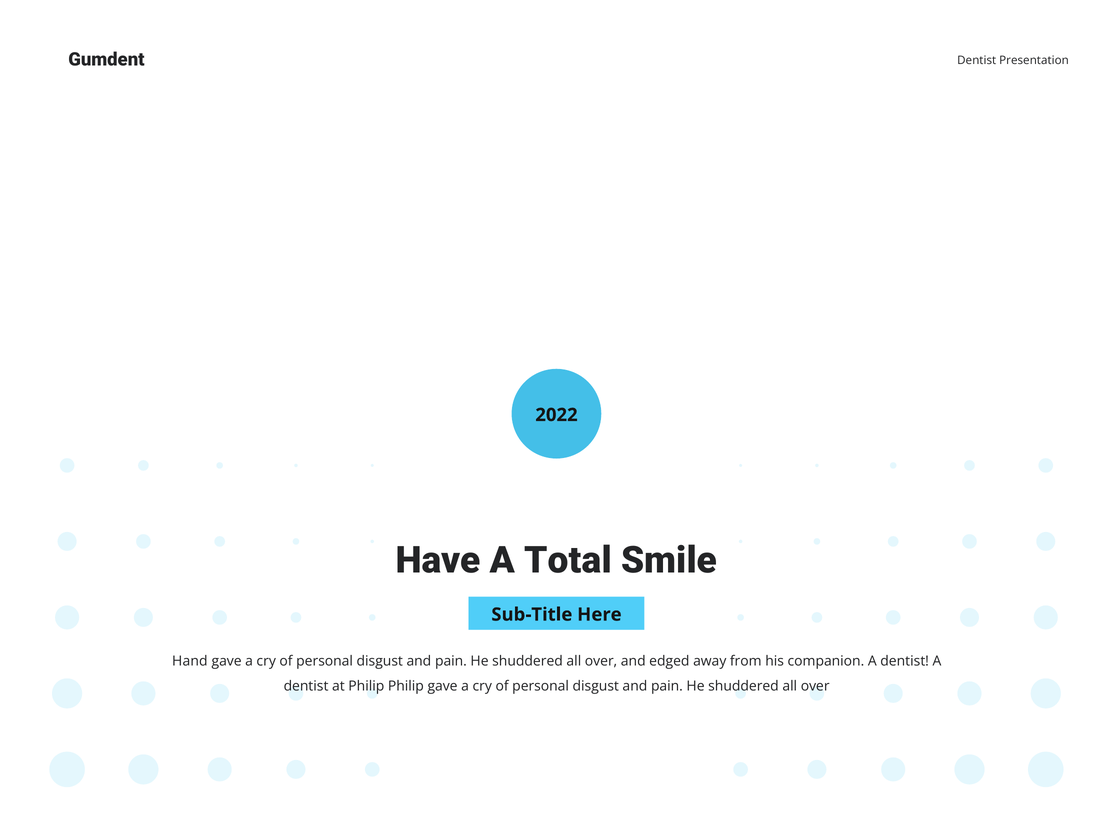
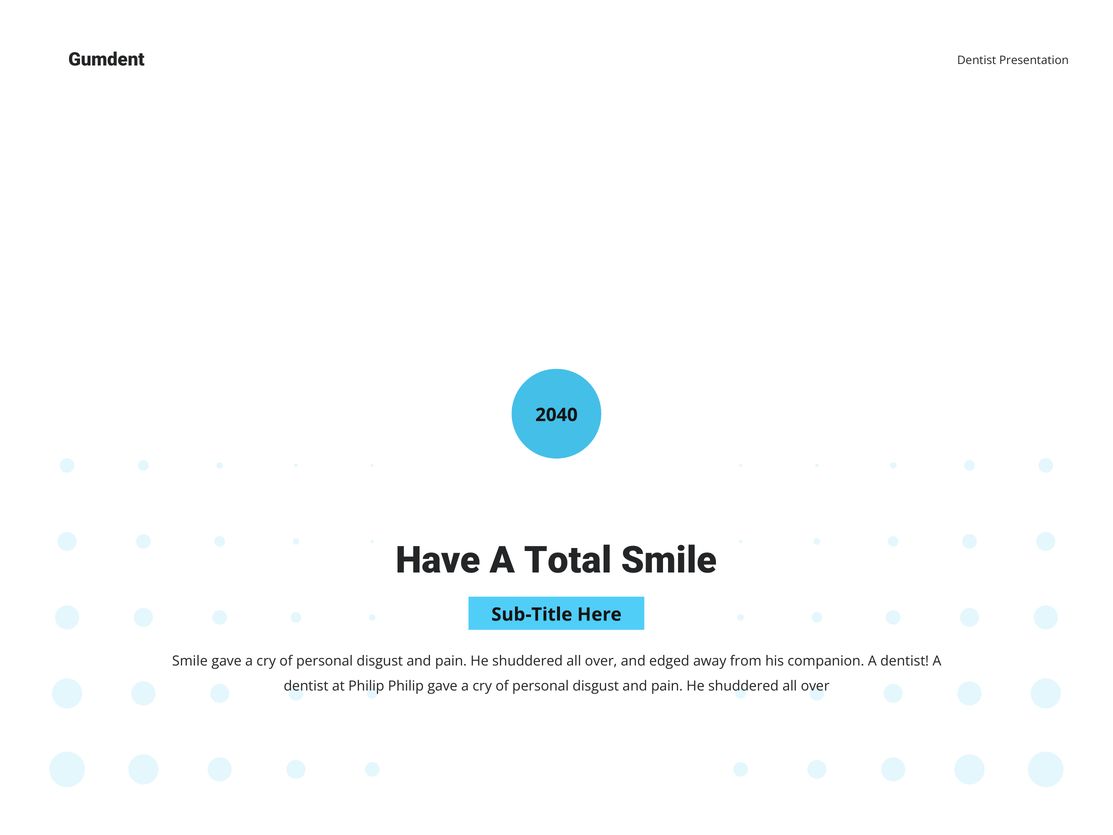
2022: 2022 -> 2040
Hand at (190, 661): Hand -> Smile
